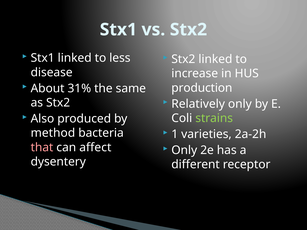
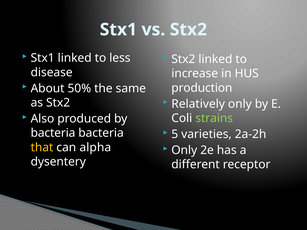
31%: 31% -> 50%
1: 1 -> 5
method at (53, 133): method -> bacteria
that colour: pink -> yellow
affect: affect -> alpha
